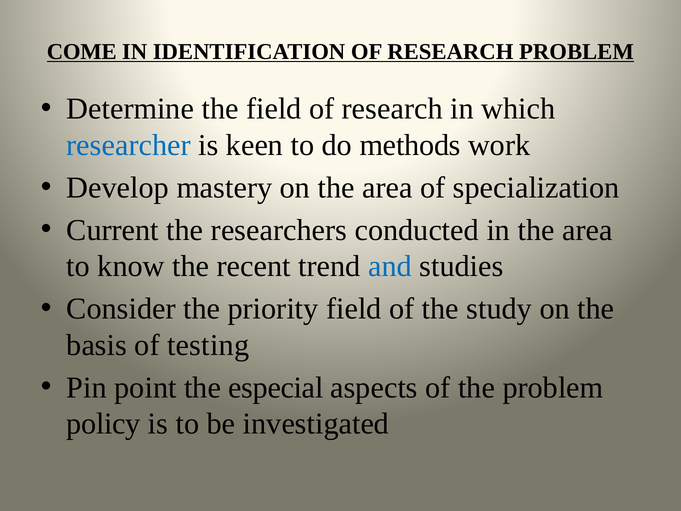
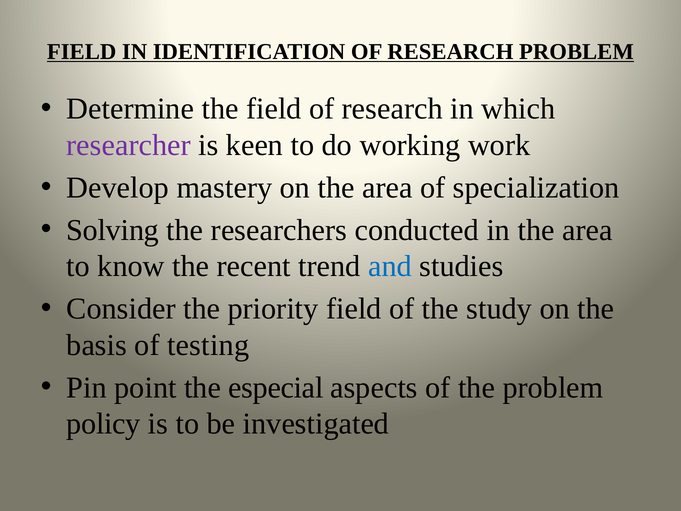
COME at (82, 52): COME -> FIELD
researcher colour: blue -> purple
methods: methods -> working
Current: Current -> Solving
